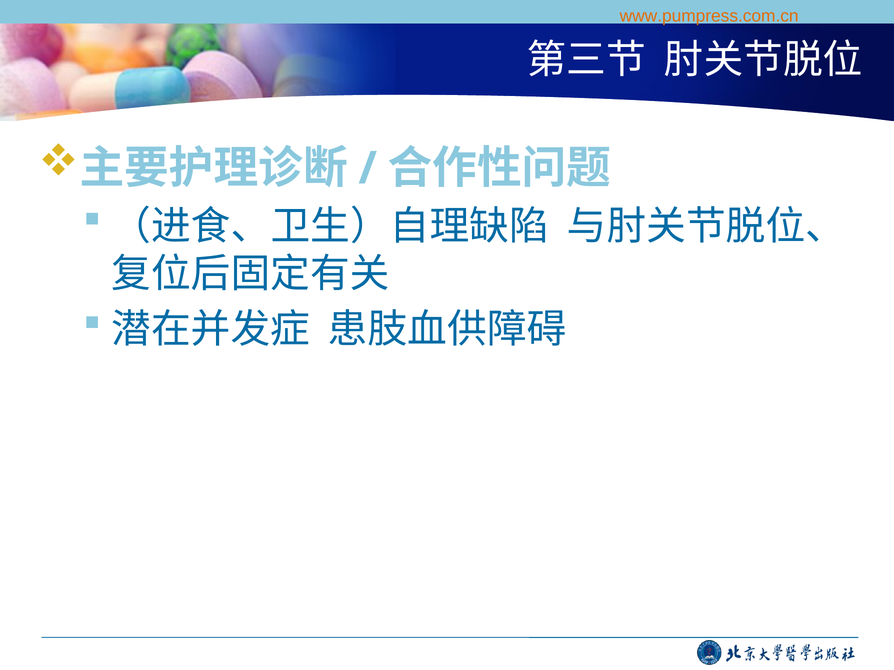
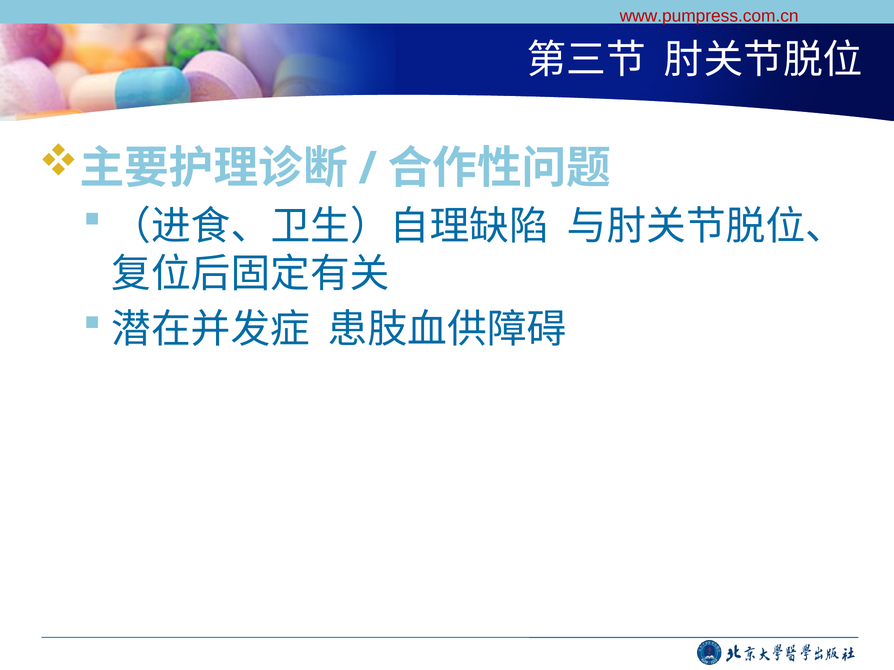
www.pumpress.com.cn colour: orange -> red
